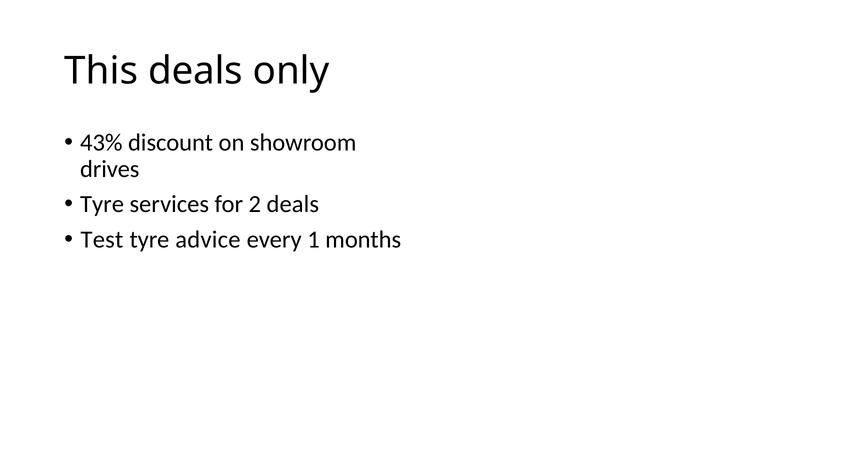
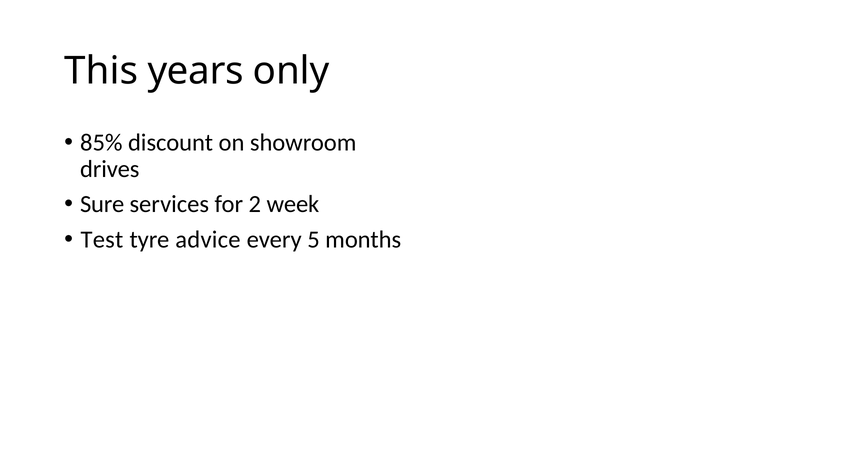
This deals: deals -> years
43%: 43% -> 85%
Tyre at (102, 204): Tyre -> Sure
2 deals: deals -> week
1: 1 -> 5
